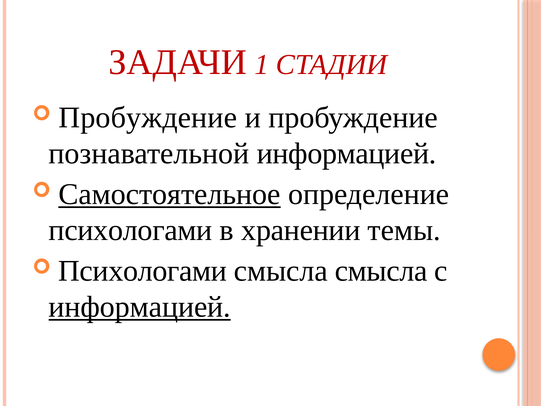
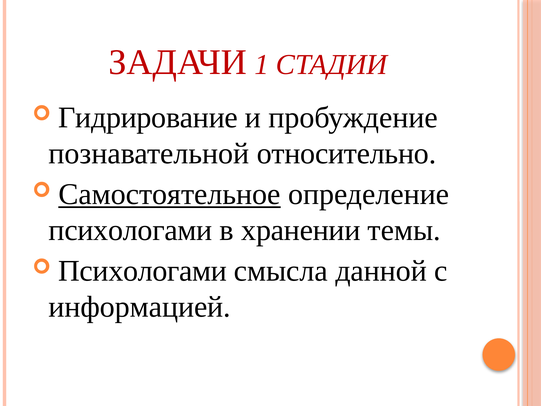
Пробуждение at (148, 117): Пробуждение -> Гидрирование
познавательной информацией: информацией -> относительно
смысла смысла: смысла -> данной
информацией at (140, 307) underline: present -> none
